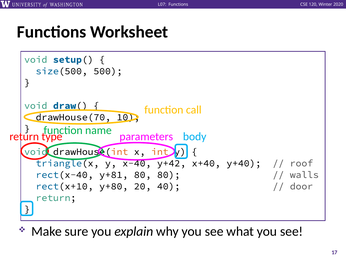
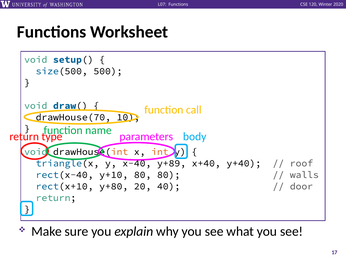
y+42: y+42 -> y+89
y+81: y+81 -> y+10
